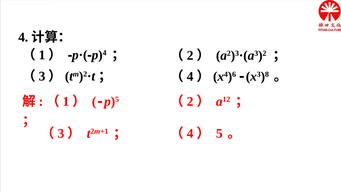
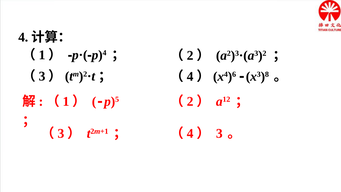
5 at (219, 133): 5 -> 3
